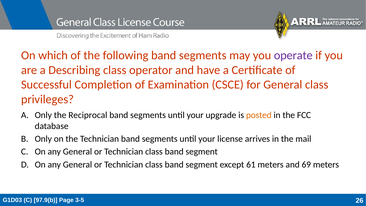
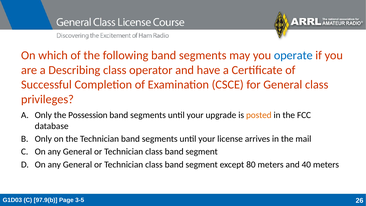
operate colour: purple -> blue
Reciprocal: Reciprocal -> Possession
61: 61 -> 80
69: 69 -> 40
